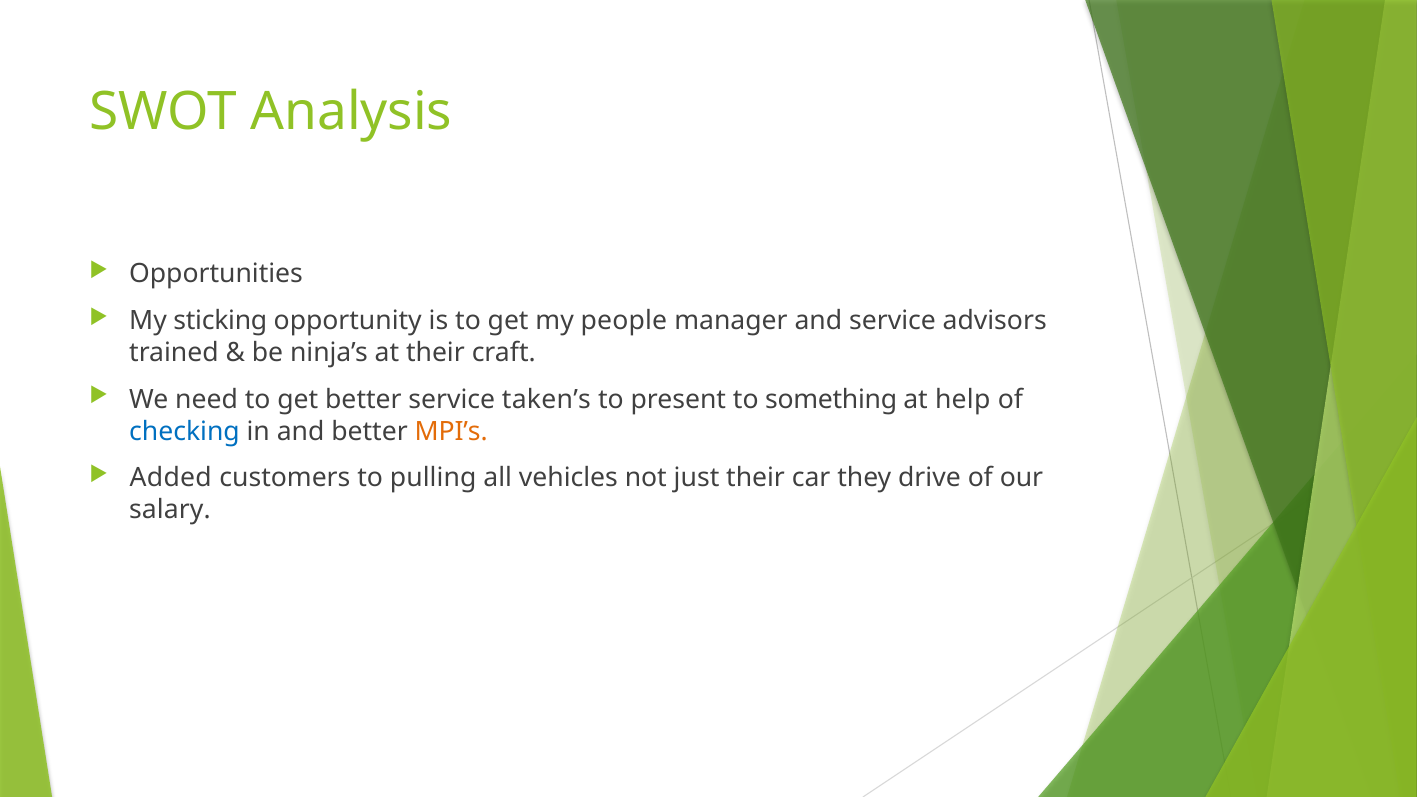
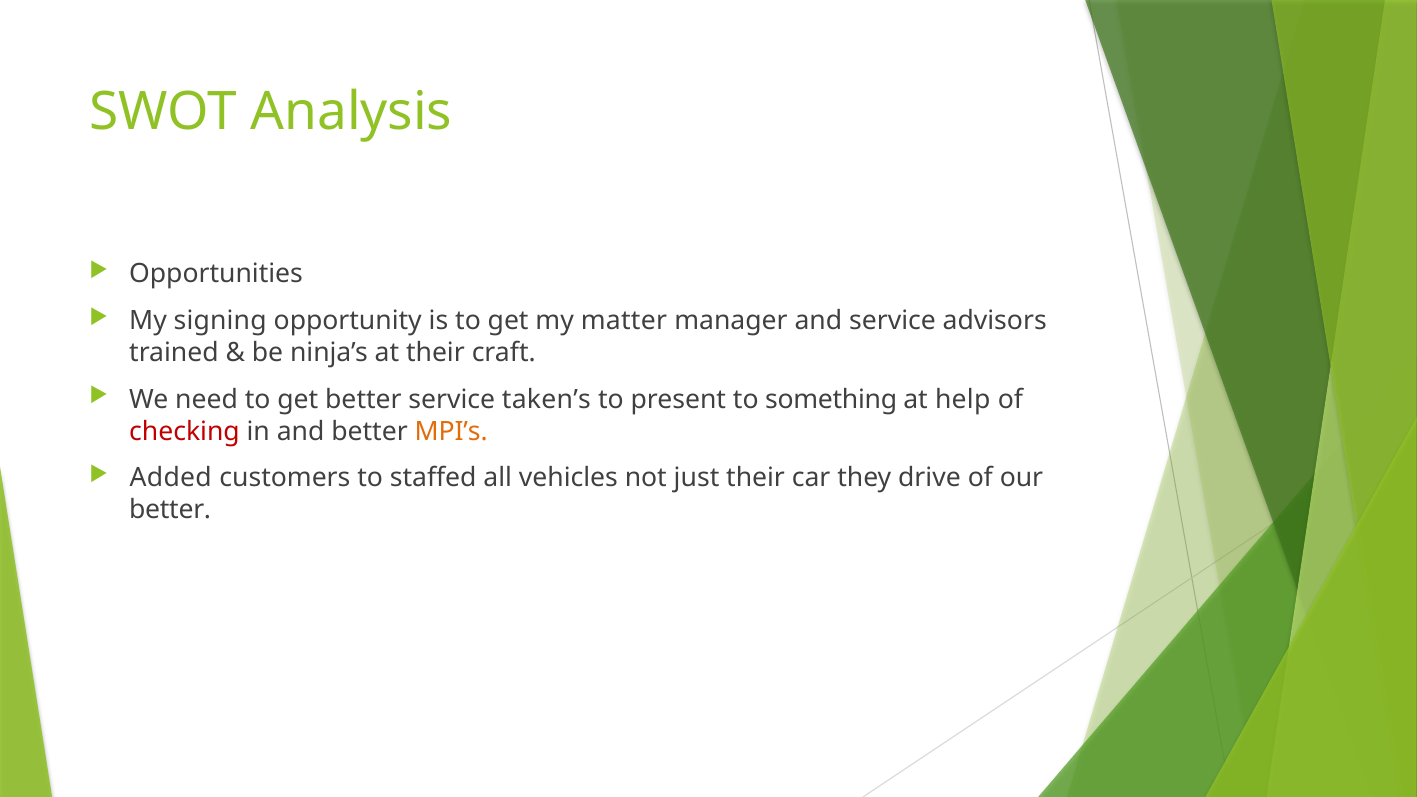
sticking: sticking -> signing
people: people -> matter
checking colour: blue -> red
pulling: pulling -> staffed
salary at (170, 510): salary -> better
